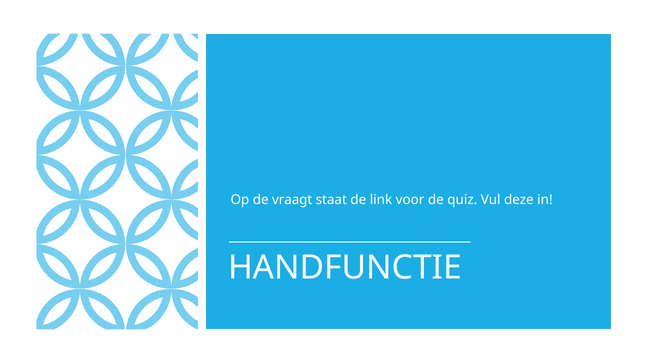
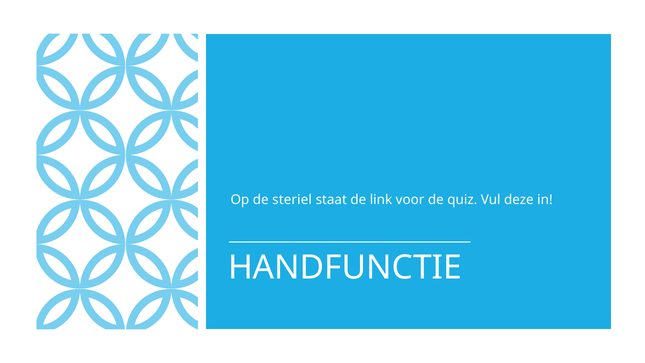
vraagt: vraagt -> steriel
